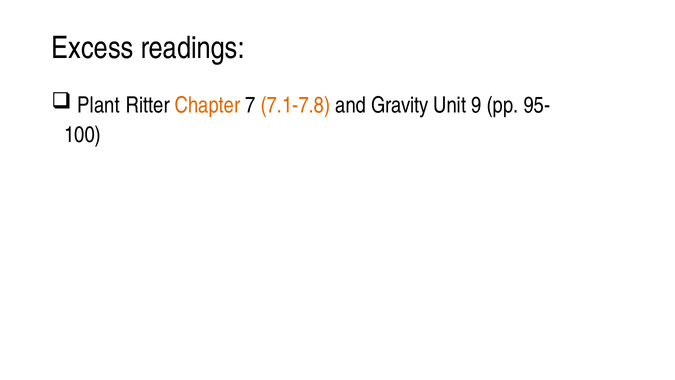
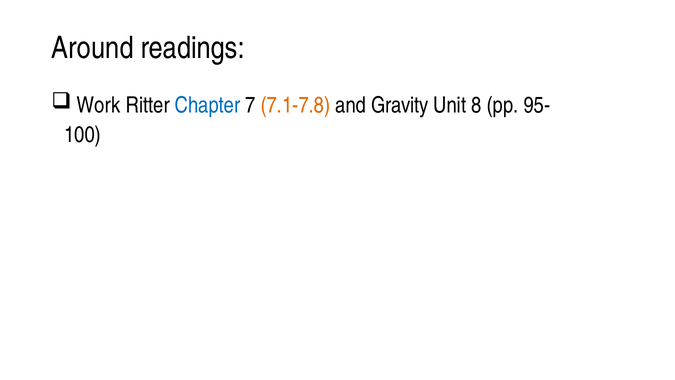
Excess: Excess -> Around
Plant: Plant -> Work
Chapter colour: orange -> blue
9: 9 -> 8
